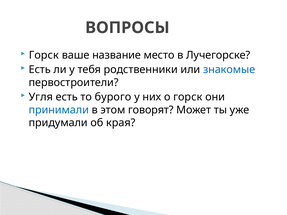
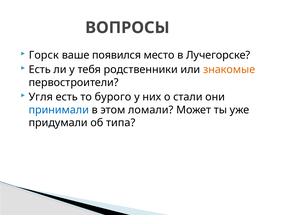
название: название -> появился
знакомые colour: blue -> orange
о горск: горск -> стали
говорят: говорят -> ломали
края: края -> типа
